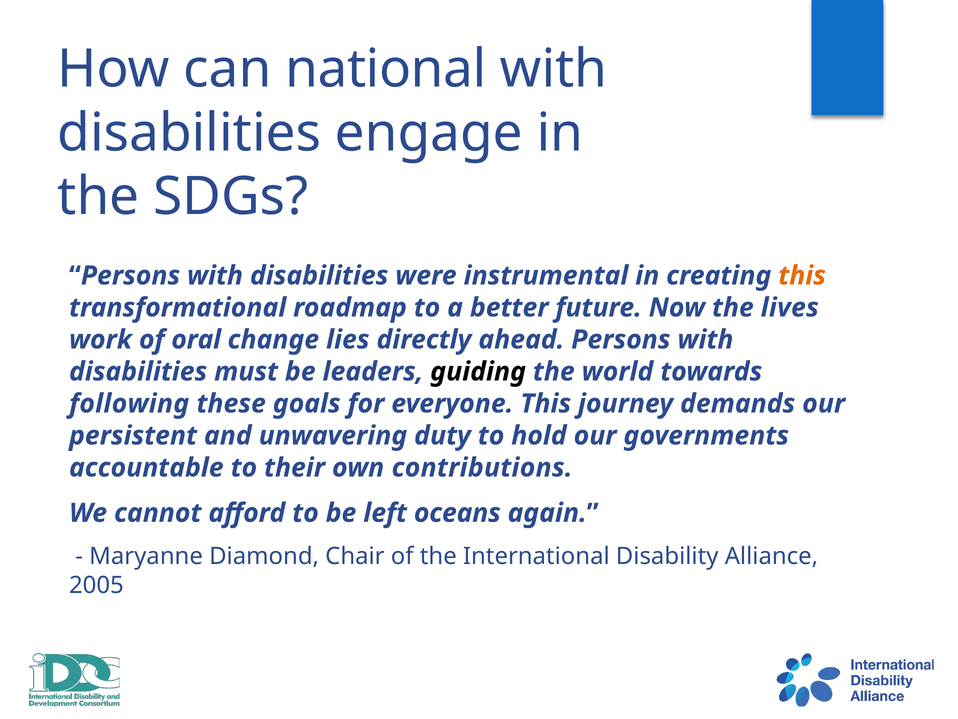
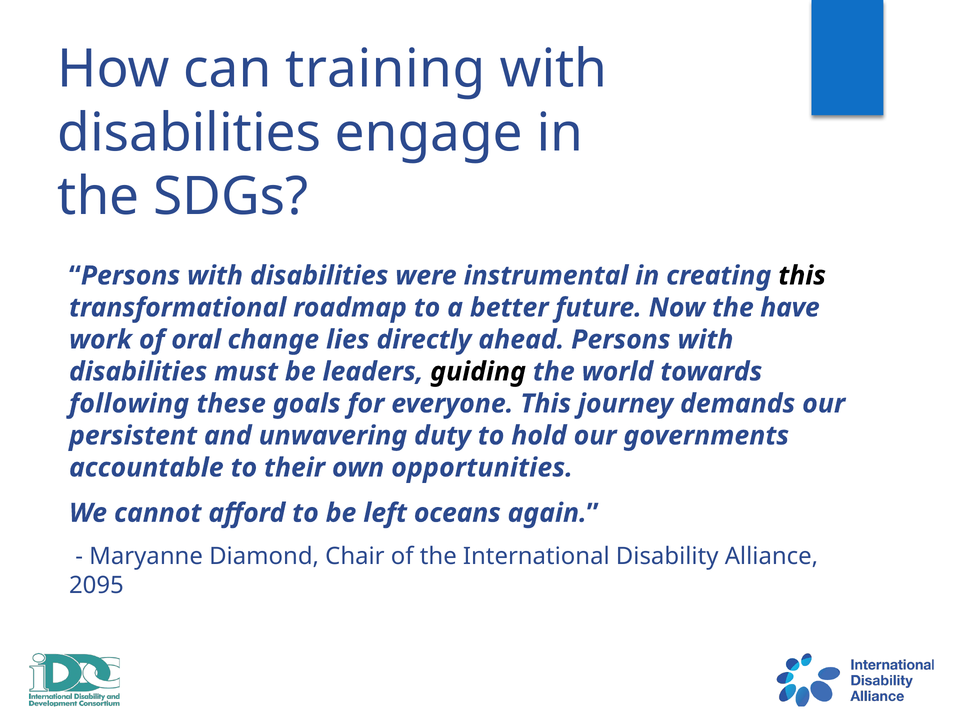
national: national -> training
this at (802, 275) colour: orange -> black
lives: lives -> have
contributions: contributions -> opportunities
2005: 2005 -> 2095
